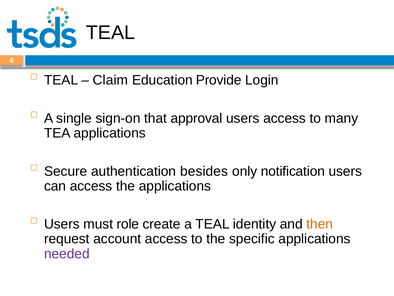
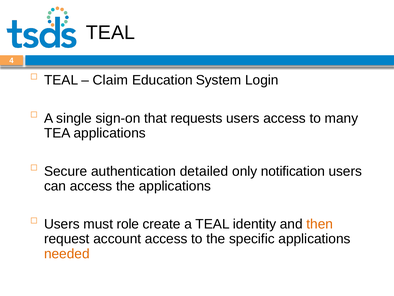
Provide: Provide -> System
approval: approval -> requests
besides: besides -> detailed
needed colour: purple -> orange
